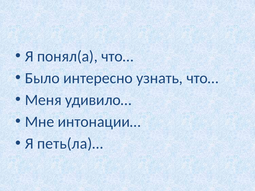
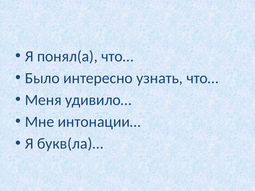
петь(ла)…: петь(ла)… -> букв(ла)…
